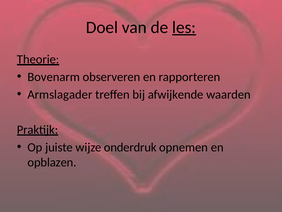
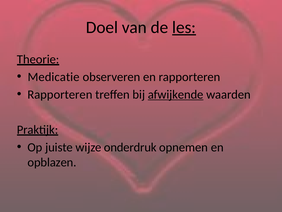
Bovenarm: Bovenarm -> Medicatie
Armslagader at (60, 94): Armslagader -> Rapporteren
afwijkende underline: none -> present
